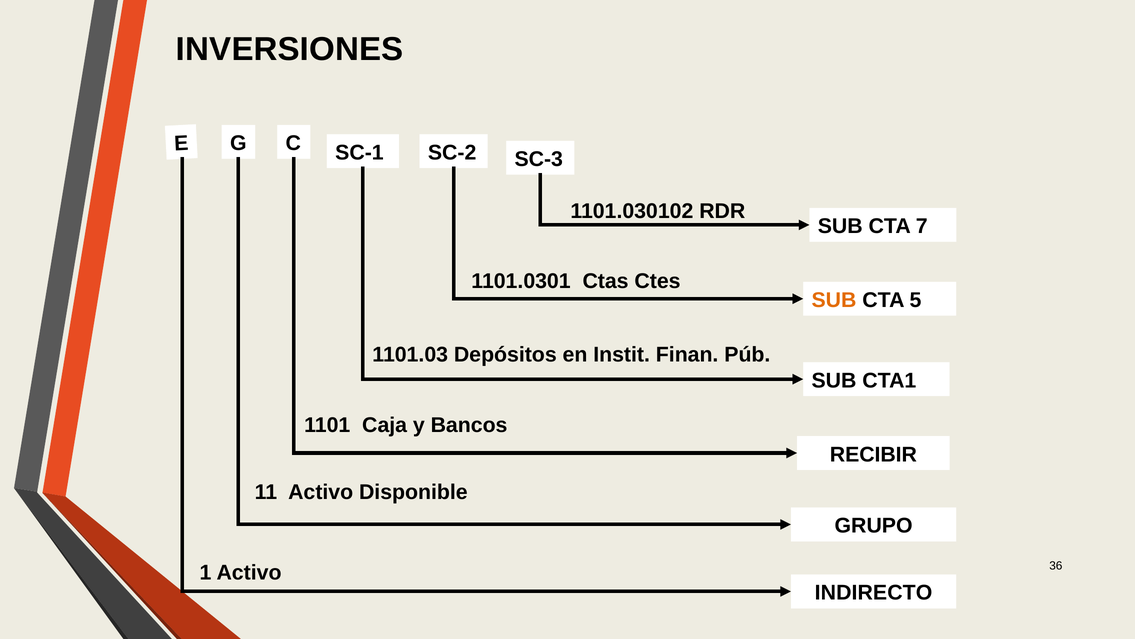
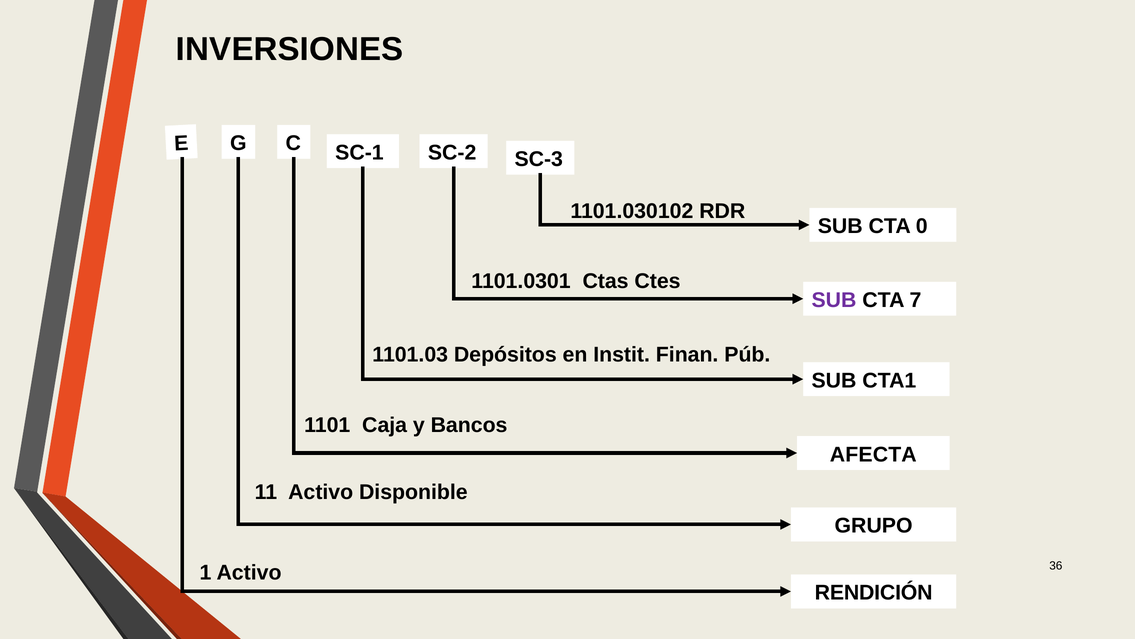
7: 7 -> 0
SUB at (834, 300) colour: orange -> purple
5: 5 -> 7
RECIBIR: RECIBIR -> AFECTA
INDIRECTO: INDIRECTO -> RENDICIÓN
